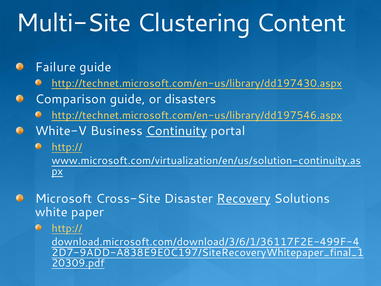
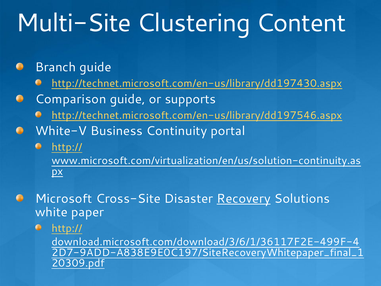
Failure: Failure -> Branch
disasters: disasters -> supports
Continuity underline: present -> none
